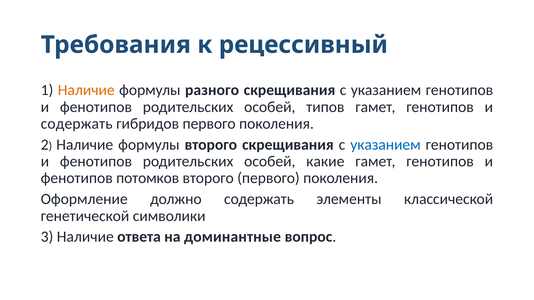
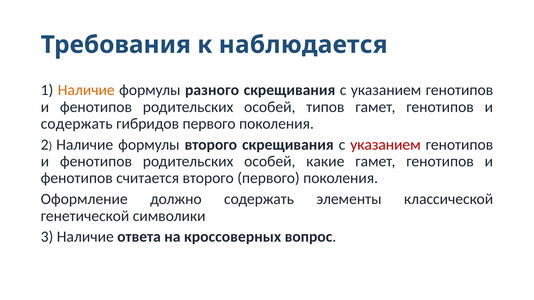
рецессивный: рецессивный -> наблюдается
указанием at (385, 145) colour: blue -> red
потомков: потомков -> считается
доминантные: доминантные -> кроссоверных
